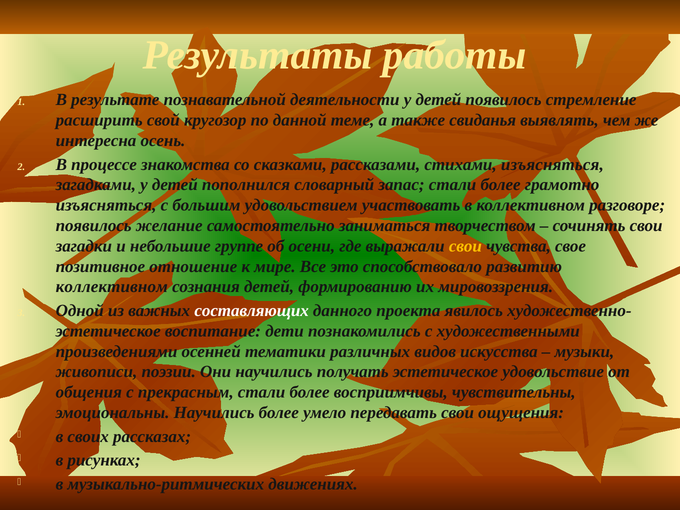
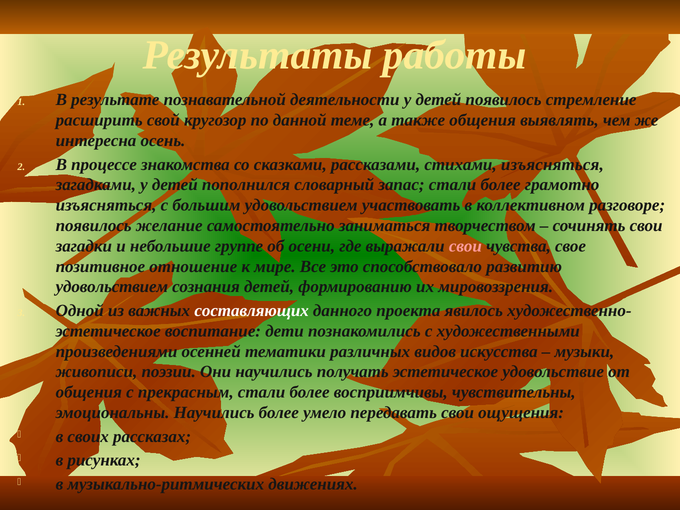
также свиданья: свиданья -> общения
свои at (465, 246) colour: yellow -> pink
коллективном at (112, 287): коллективном -> удовольствием
